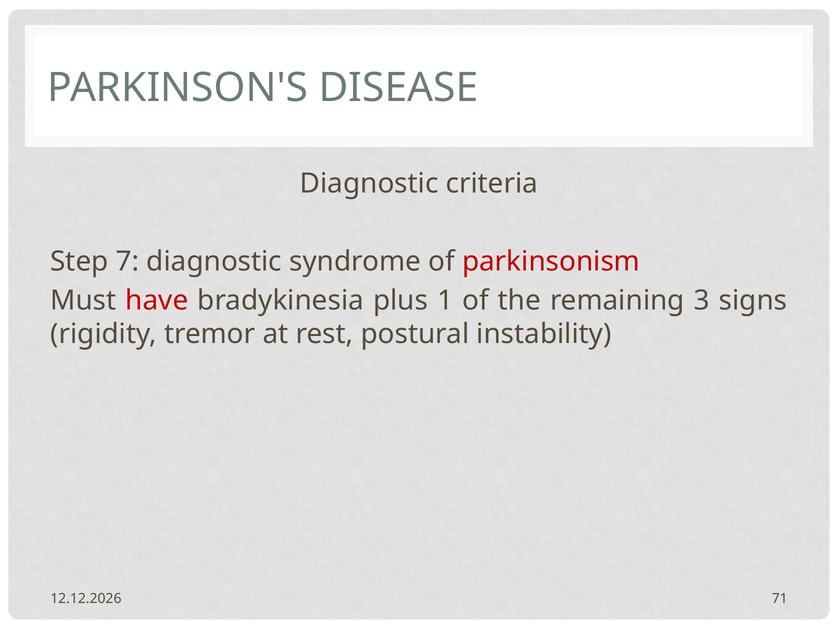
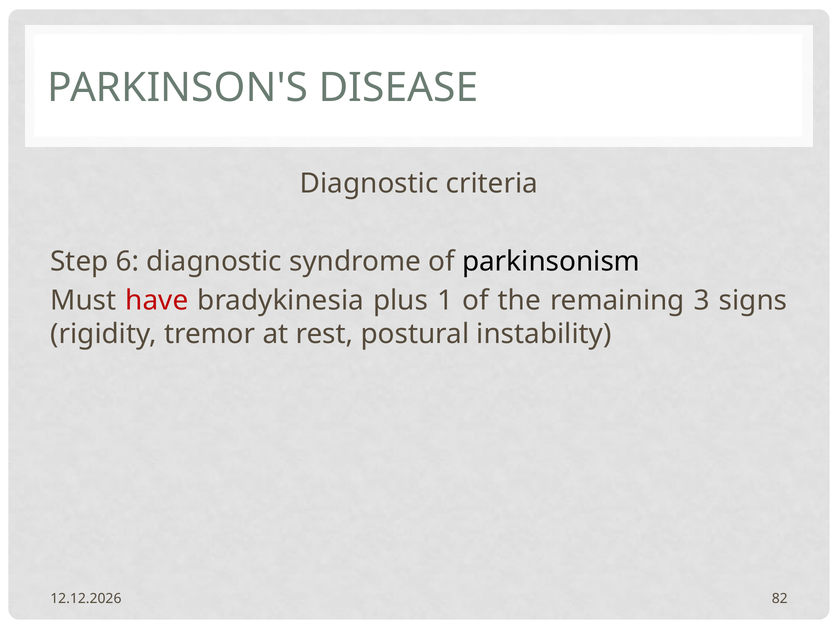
7: 7 -> 6
parkinsonism colour: red -> black
71: 71 -> 82
